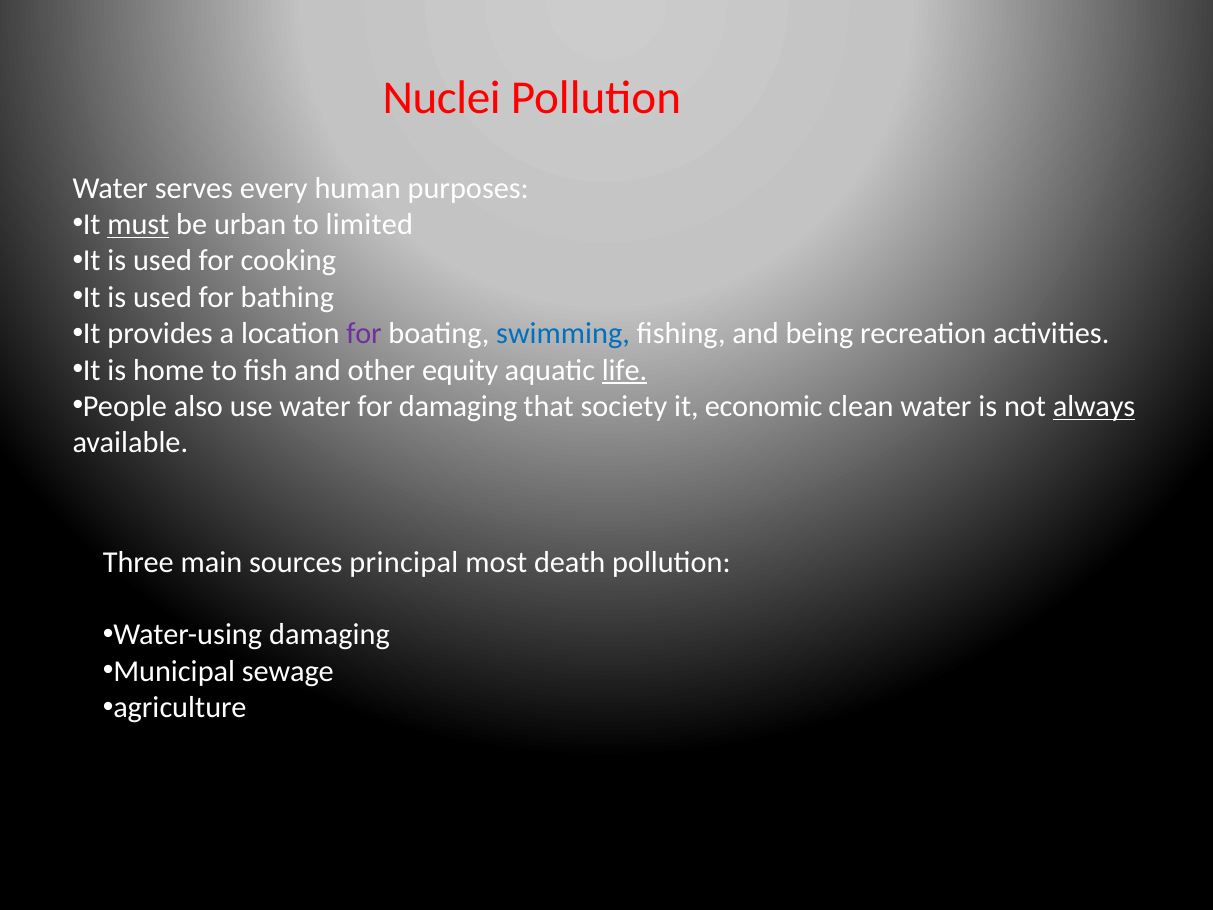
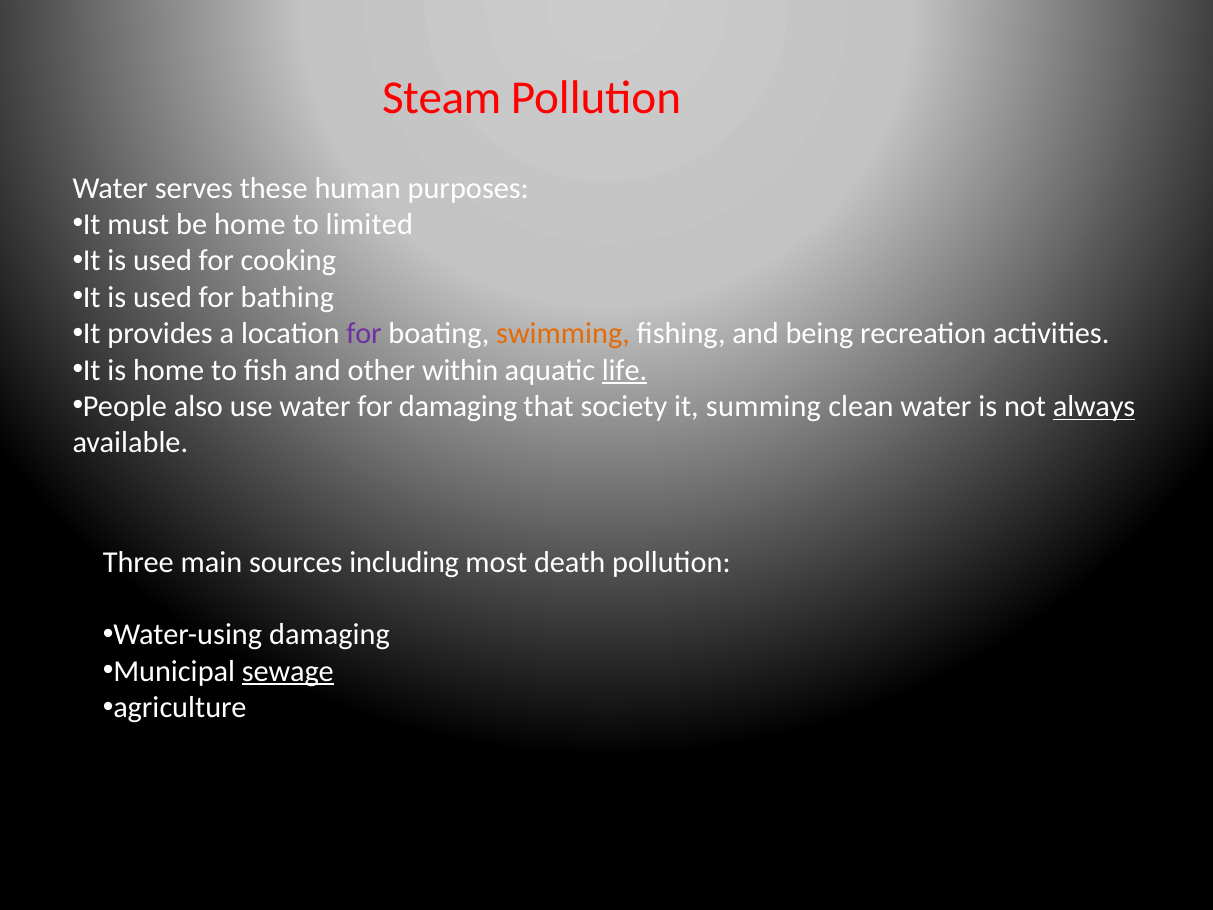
Nuclei: Nuclei -> Steam
every: every -> these
must underline: present -> none
be urban: urban -> home
swimming colour: blue -> orange
equity: equity -> within
economic: economic -> summing
principal: principal -> including
sewage underline: none -> present
